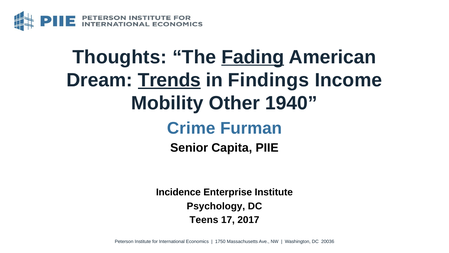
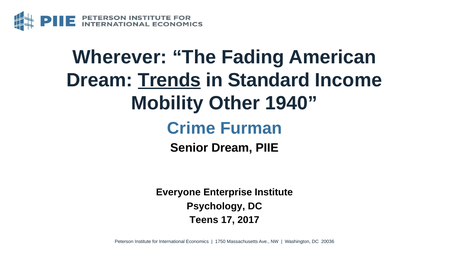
Thoughts: Thoughts -> Wherever
Fading underline: present -> none
Findings: Findings -> Standard
Senior Capita: Capita -> Dream
Incidence: Incidence -> Everyone
